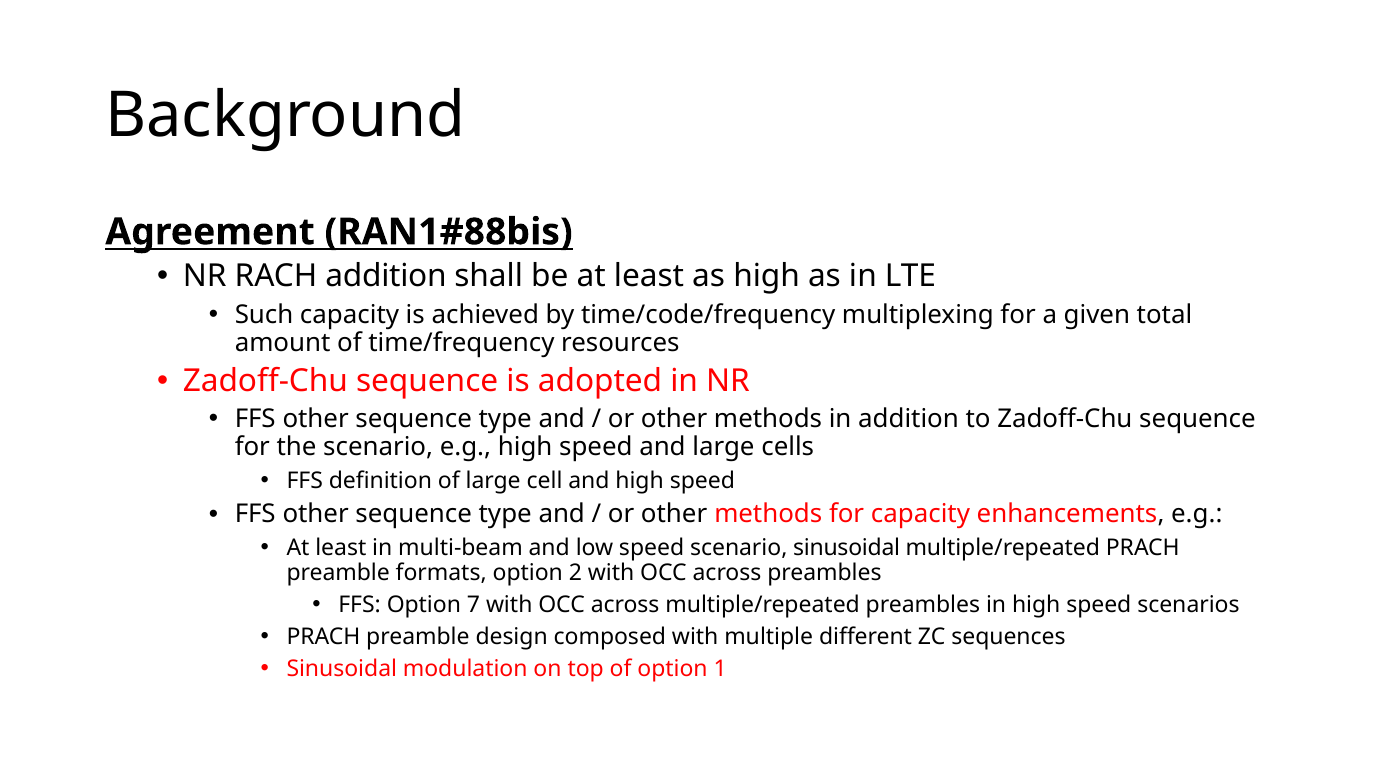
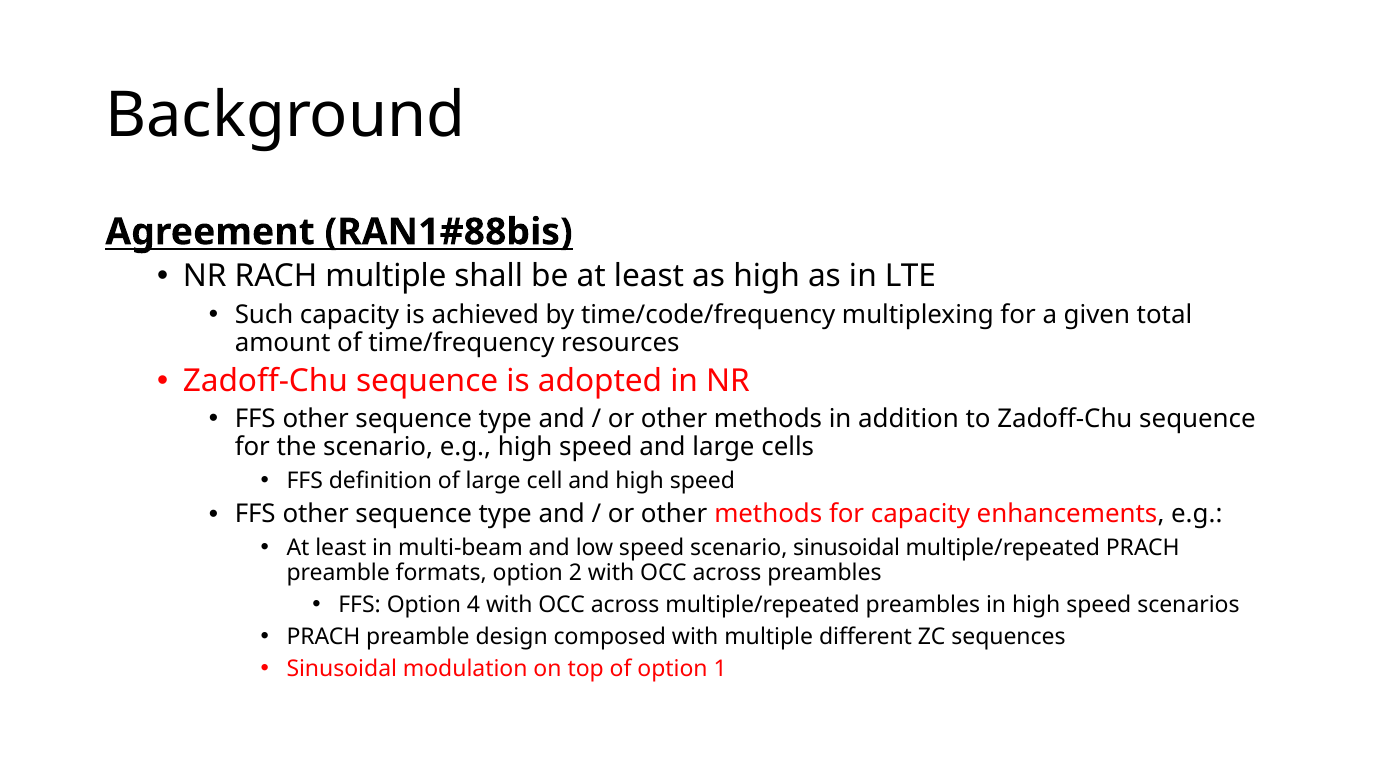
RACH addition: addition -> multiple
7: 7 -> 4
